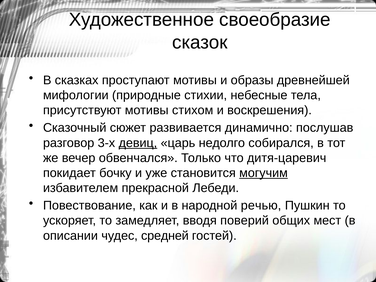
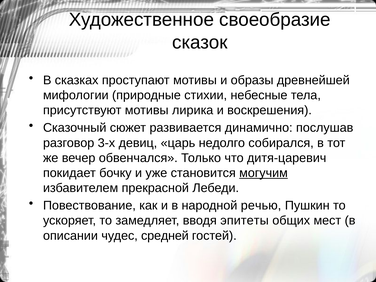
стихом: стихом -> лирика
девиц underline: present -> none
поверий: поверий -> эпитеты
